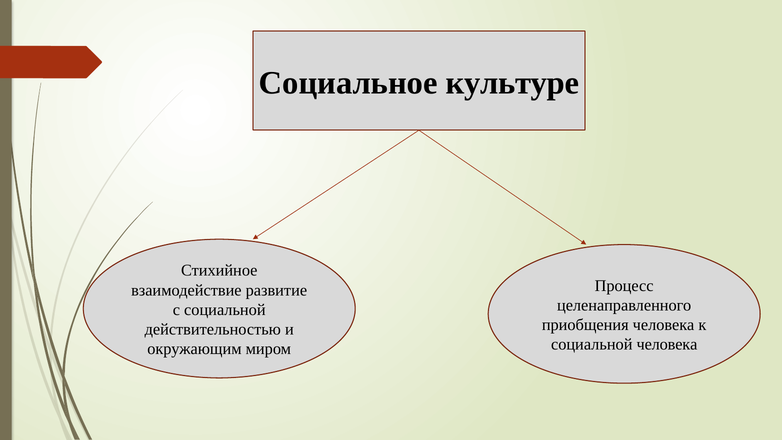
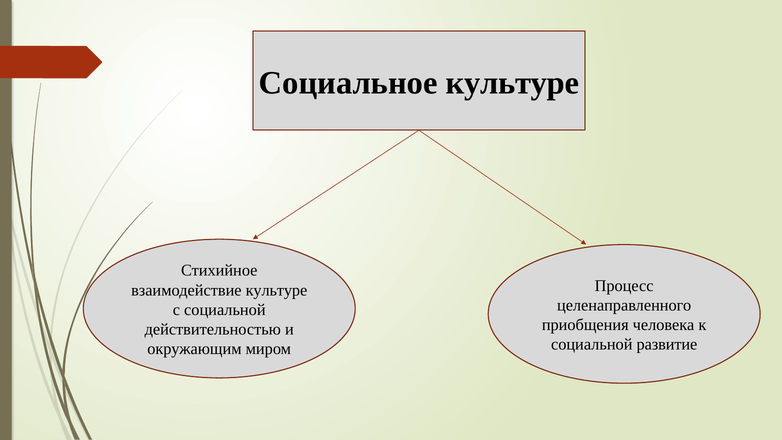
взаимодействие развитие: развитие -> культуре
социальной человека: человека -> развитие
